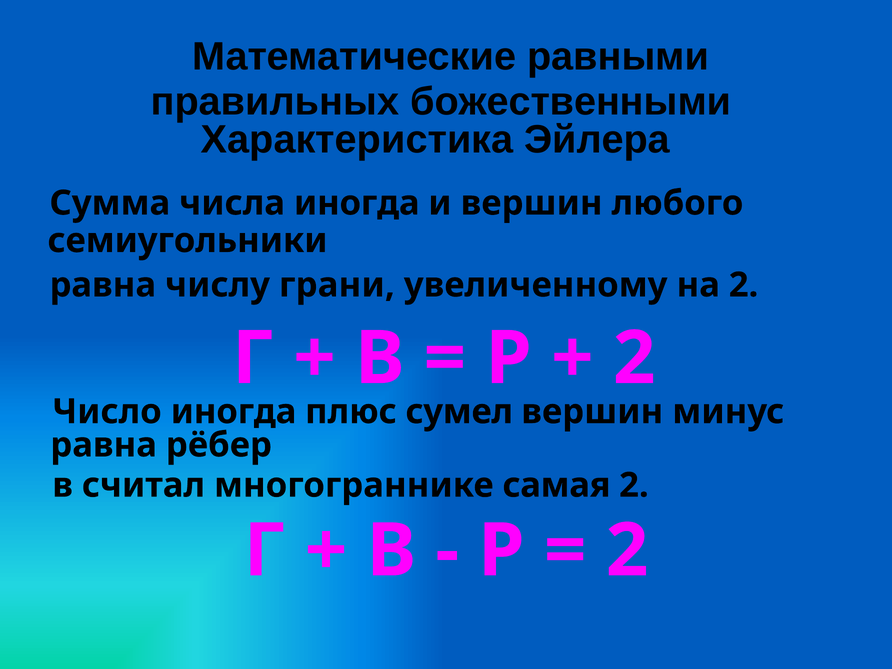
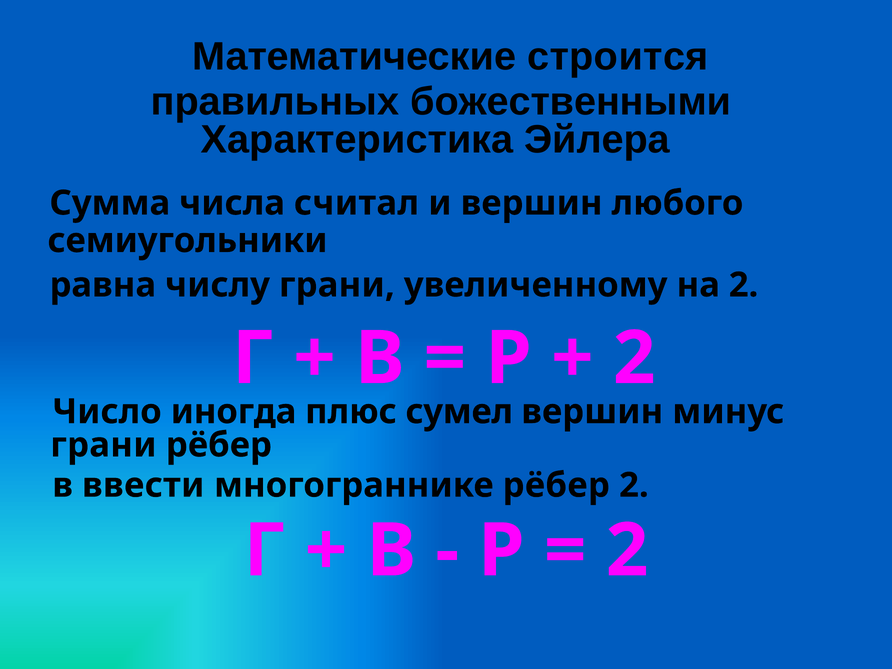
равными: равными -> строится
числа иногда: иногда -> считал
равна at (104, 445): равна -> грани
считал: считал -> ввести
многограннике самая: самая -> рёбер
